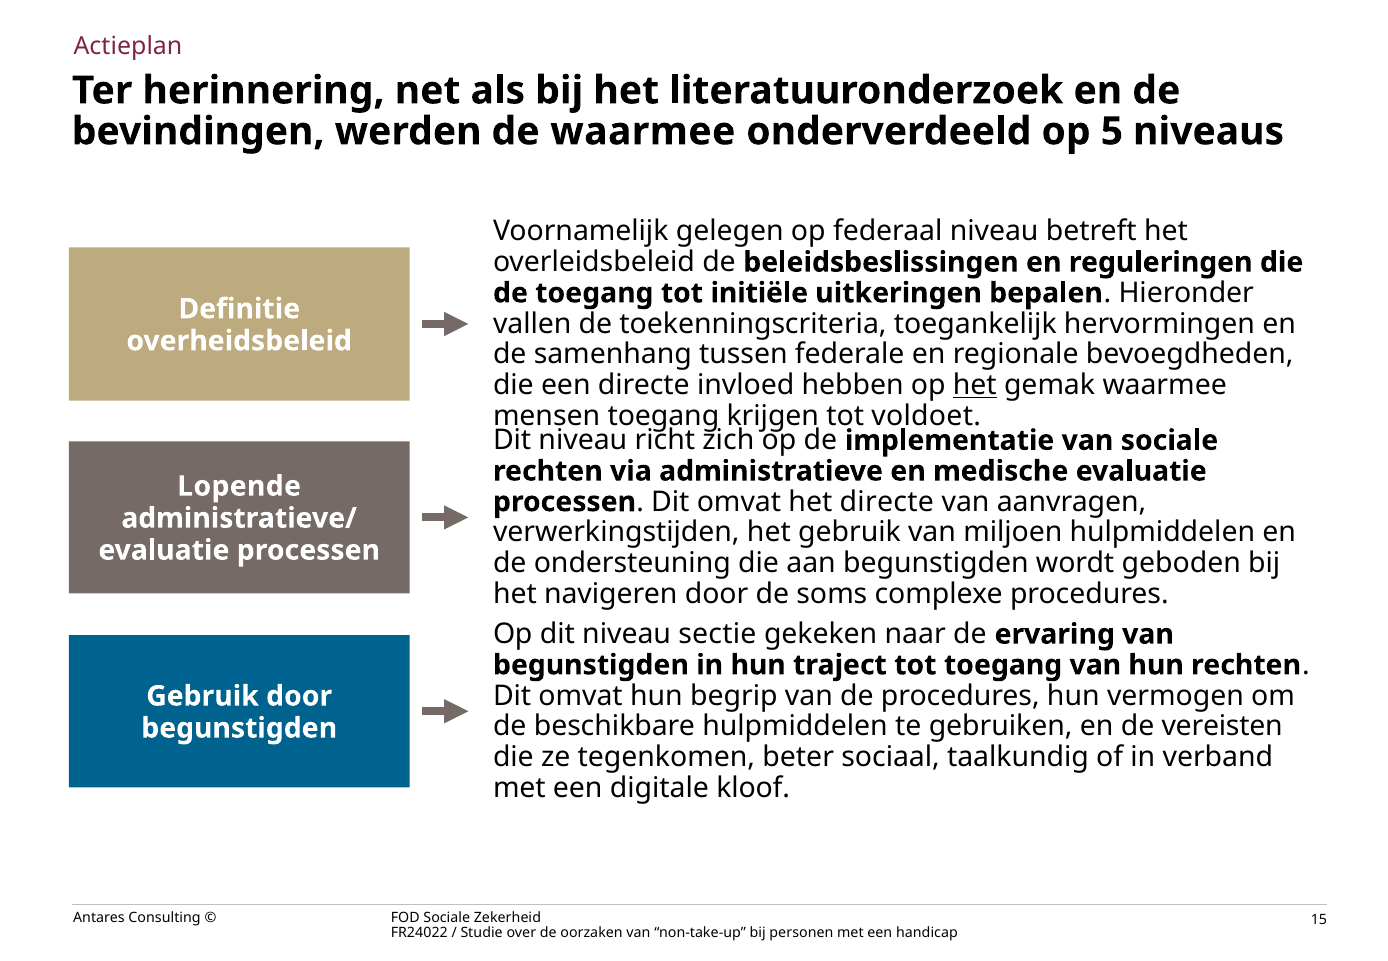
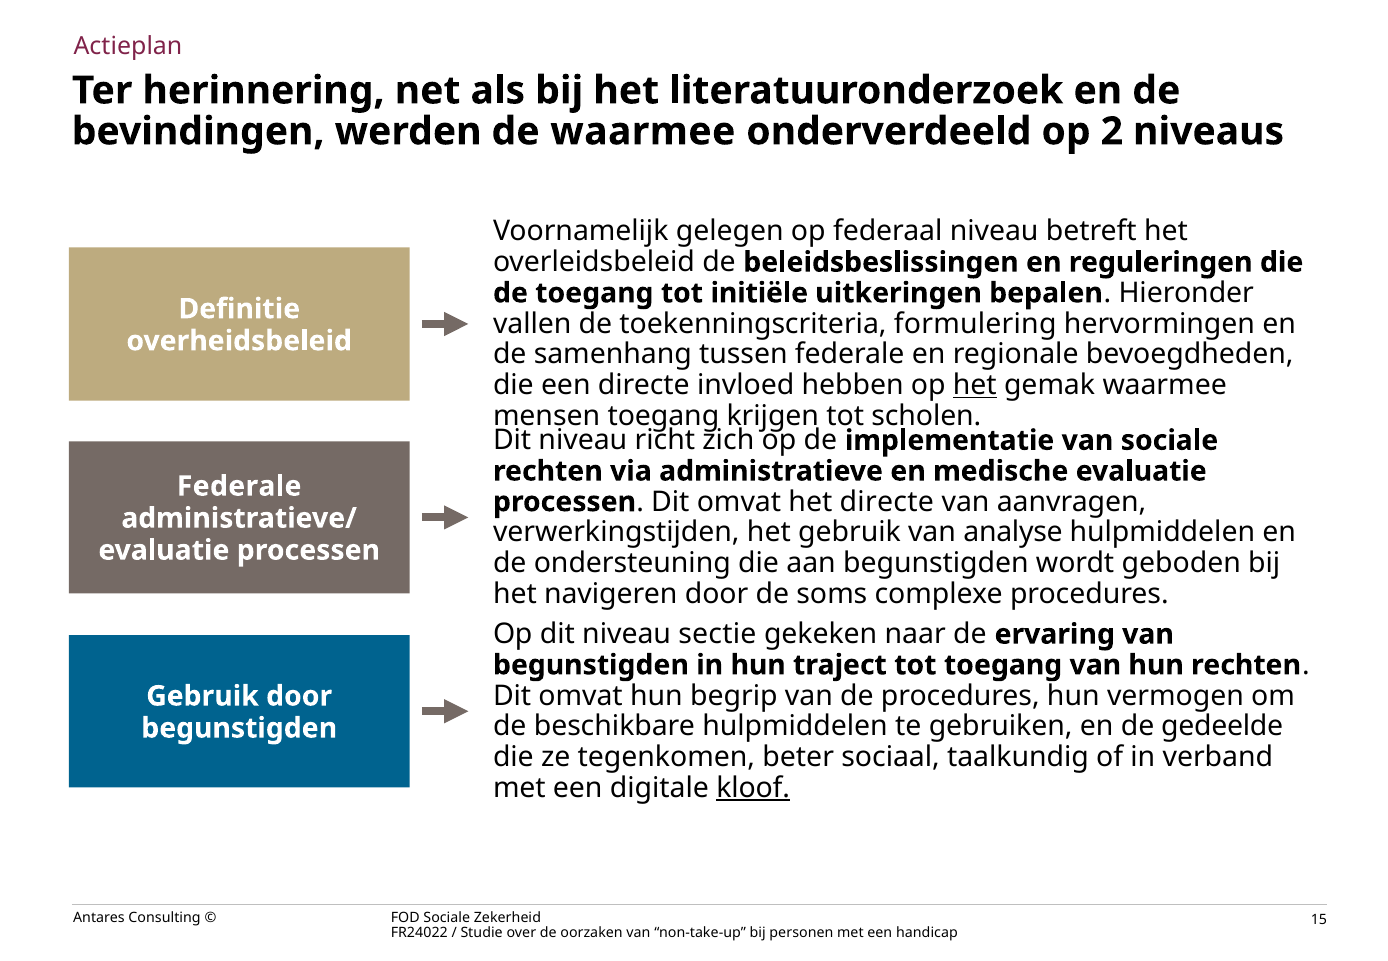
5: 5 -> 2
toegankelijk: toegankelijk -> formulering
voldoet: voldoet -> scholen
Lopende at (239, 486): Lopende -> Federale
miljoen: miljoen -> analyse
vereisten: vereisten -> gedeelde
kloof underline: none -> present
